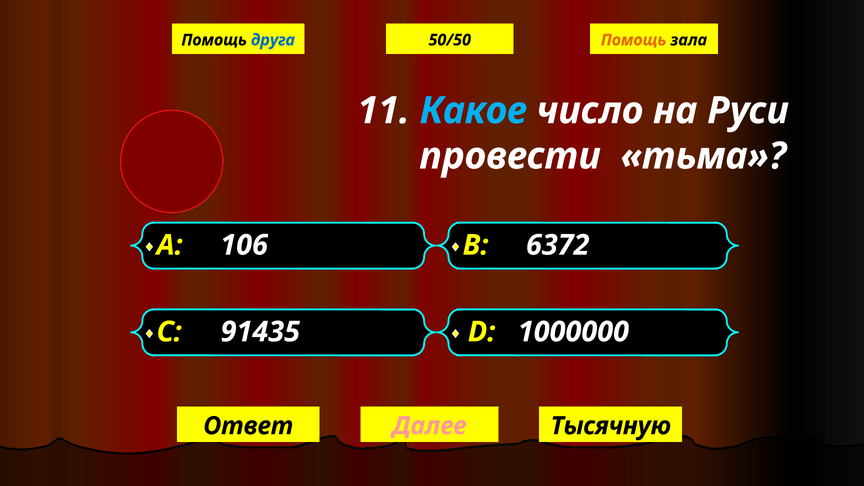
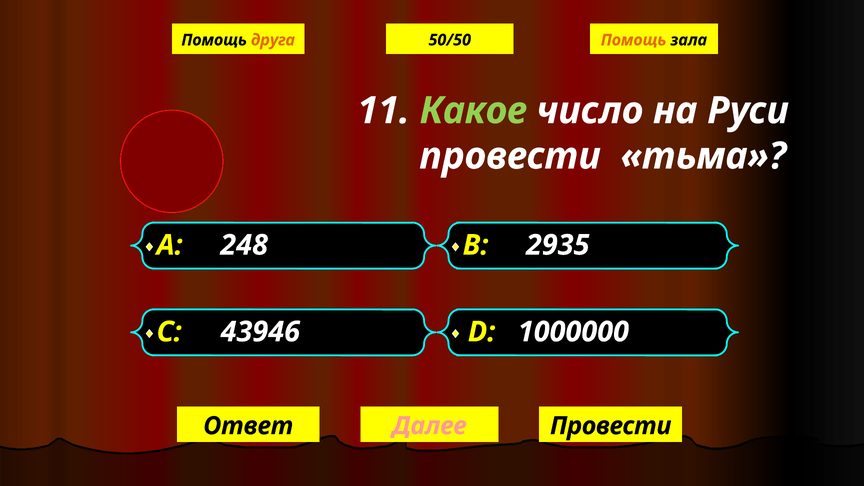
друга colour: blue -> orange
Какое colour: light blue -> light green
106: 106 -> 248
6372: 6372 -> 2935
91435: 91435 -> 43946
Тысячную at (611, 426): Тысячную -> Провести
